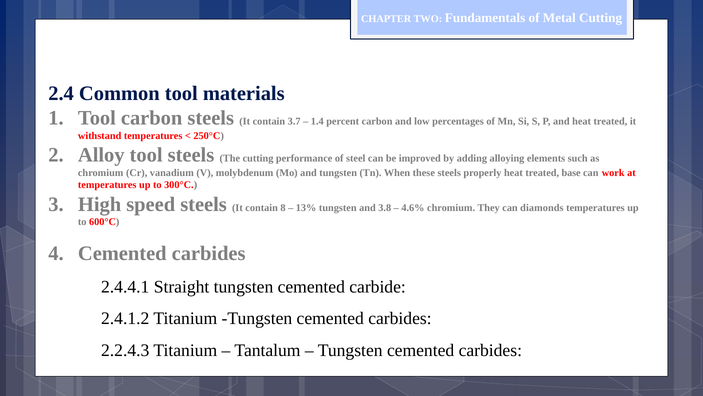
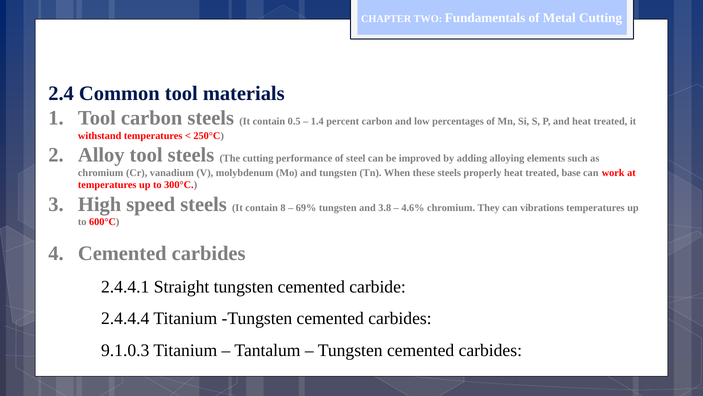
3.7: 3.7 -> 0.5
13%: 13% -> 69%
diamonds: diamonds -> vibrations
2.4.1.2: 2.4.1.2 -> 2.4.4.4
2.2.4.3: 2.2.4.3 -> 9.1.0.3
